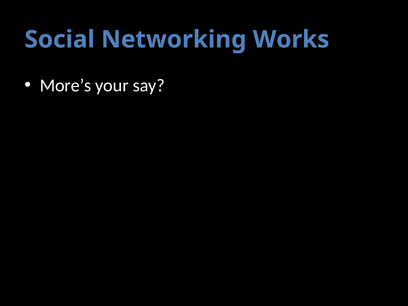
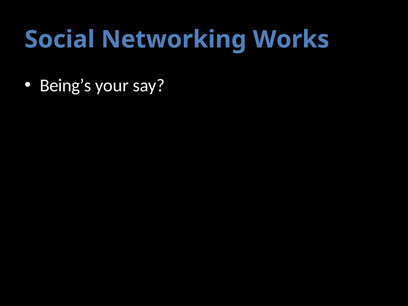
More’s: More’s -> Being’s
